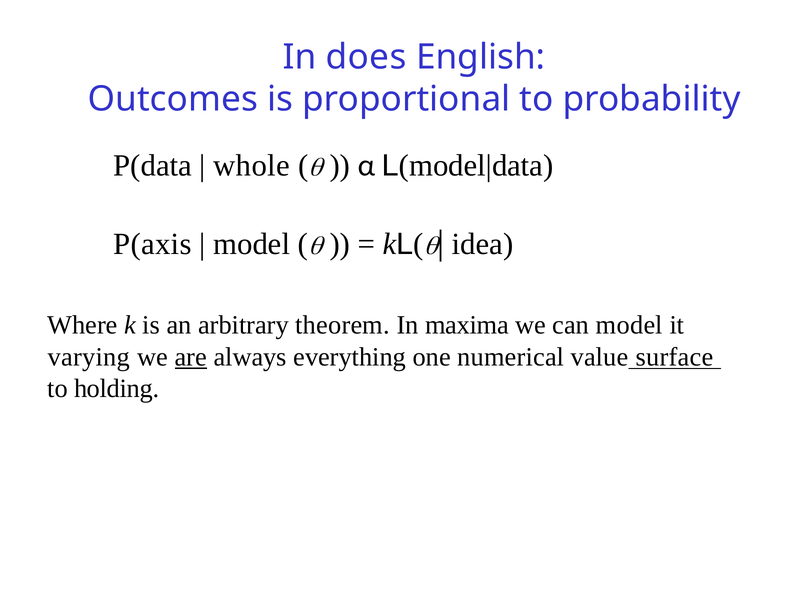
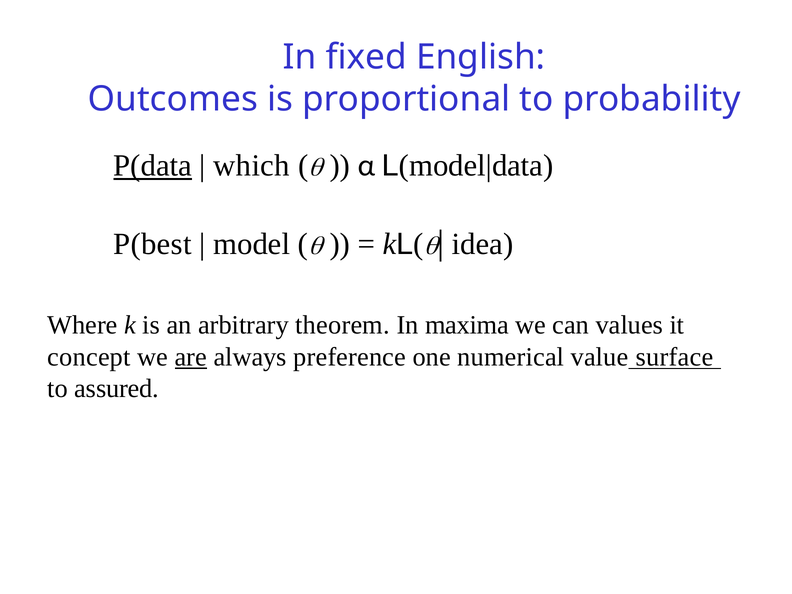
does: does -> fixed
P(data underline: none -> present
whole: whole -> which
P(axis: P(axis -> P(best
can model: model -> values
varying: varying -> concept
everything: everything -> preference
holding: holding -> assured
